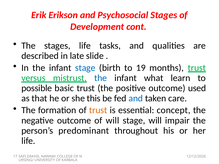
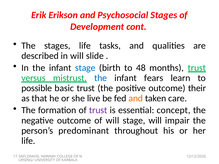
in late: late -> will
19: 19 -> 48
what: what -> fears
used: used -> their
this: this -> live
and at (136, 98) colour: blue -> orange
trust at (98, 110) colour: orange -> purple
